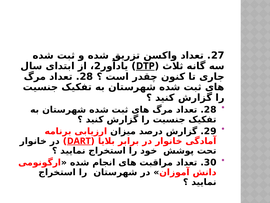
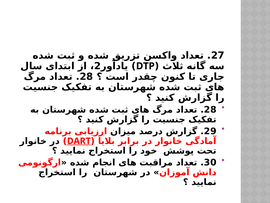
DTP underline: present -> none
